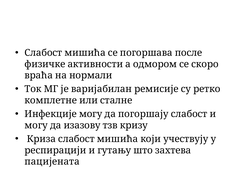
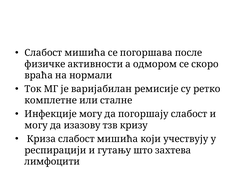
пацијената: пацијената -> лимфоцити
